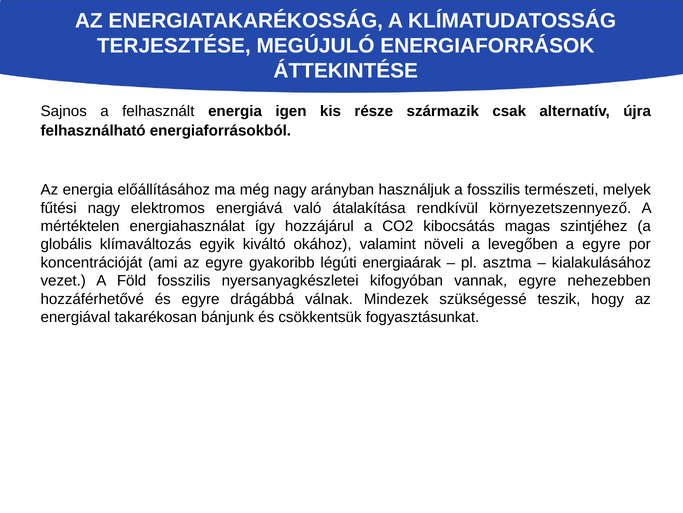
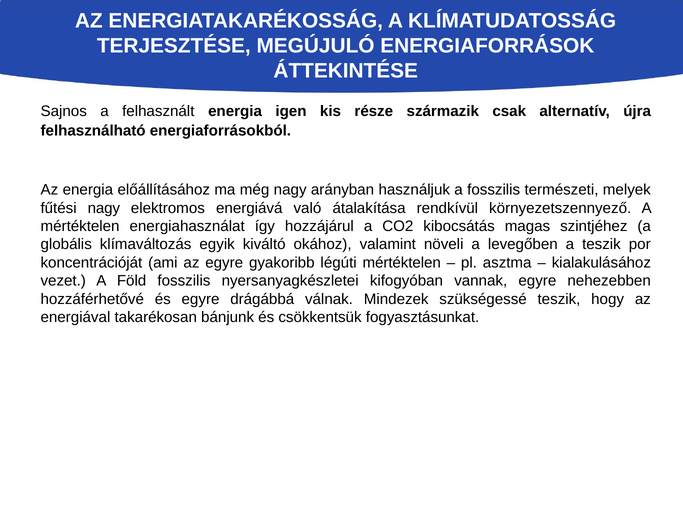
a egyre: egyre -> teszik
légúti energiaárak: energiaárak -> mértéktelen
